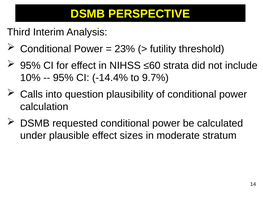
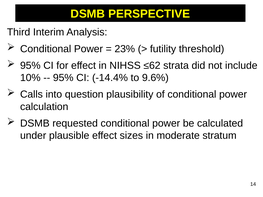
≤60: ≤60 -> ≤62
9.7%: 9.7% -> 9.6%
